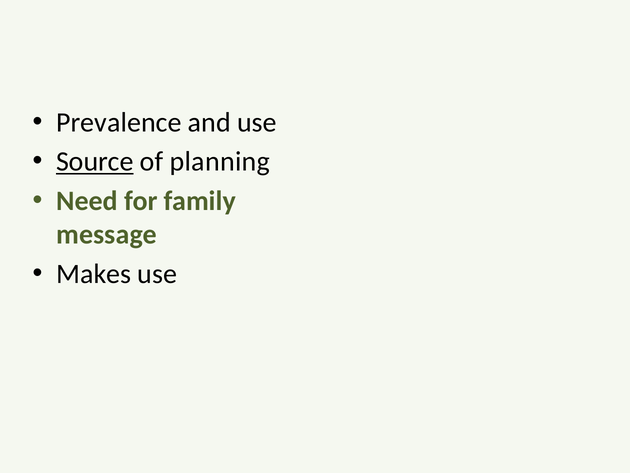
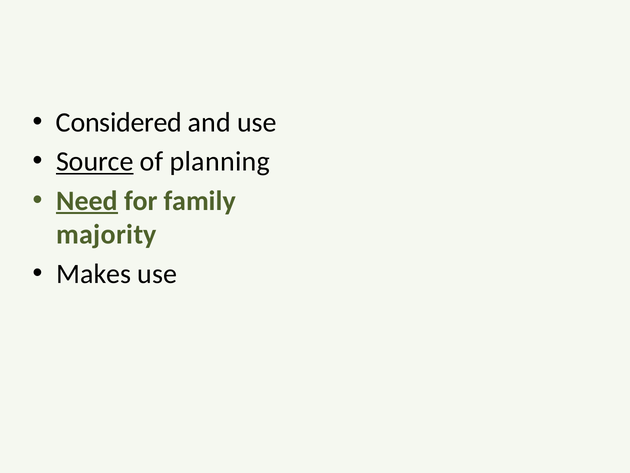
Prevalence: Prevalence -> Considered
Need underline: none -> present
message: message -> majority
